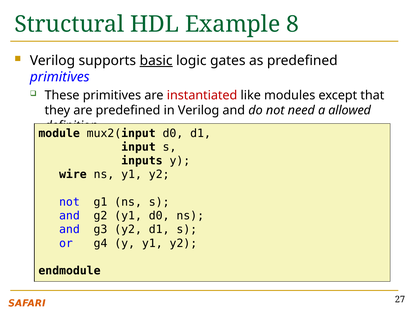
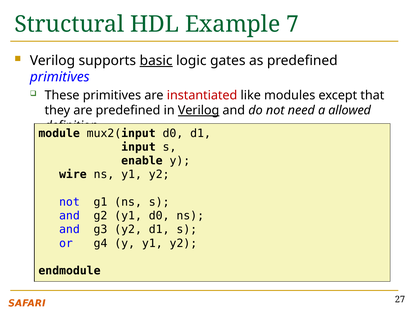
8: 8 -> 7
Verilog at (199, 110) underline: none -> present
inputs: inputs -> enable
